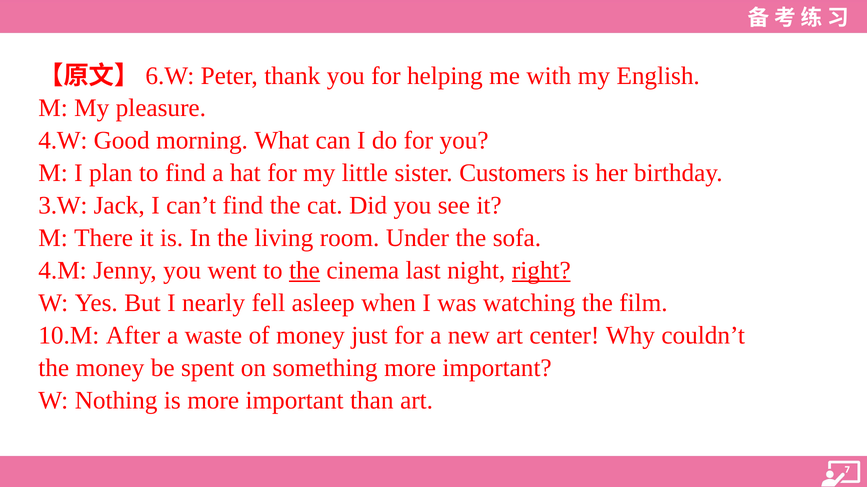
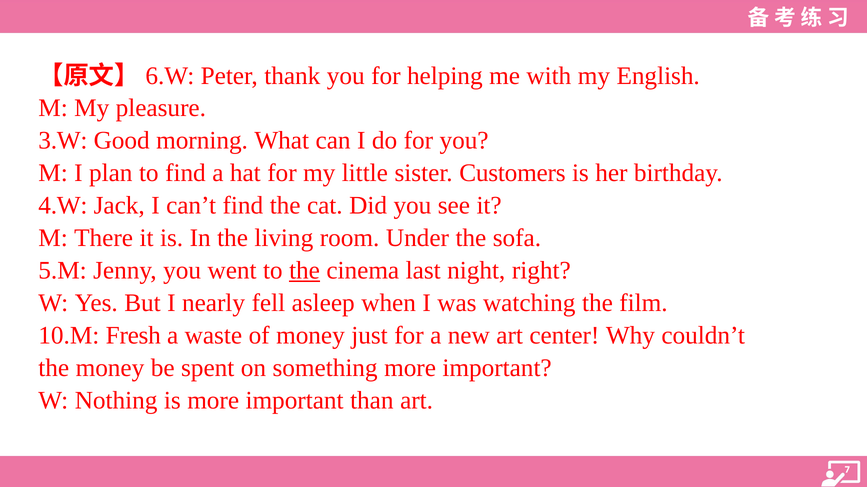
4.W: 4.W -> 3.W
3.W: 3.W -> 4.W
4.M: 4.M -> 5.M
right underline: present -> none
After: After -> Fresh
